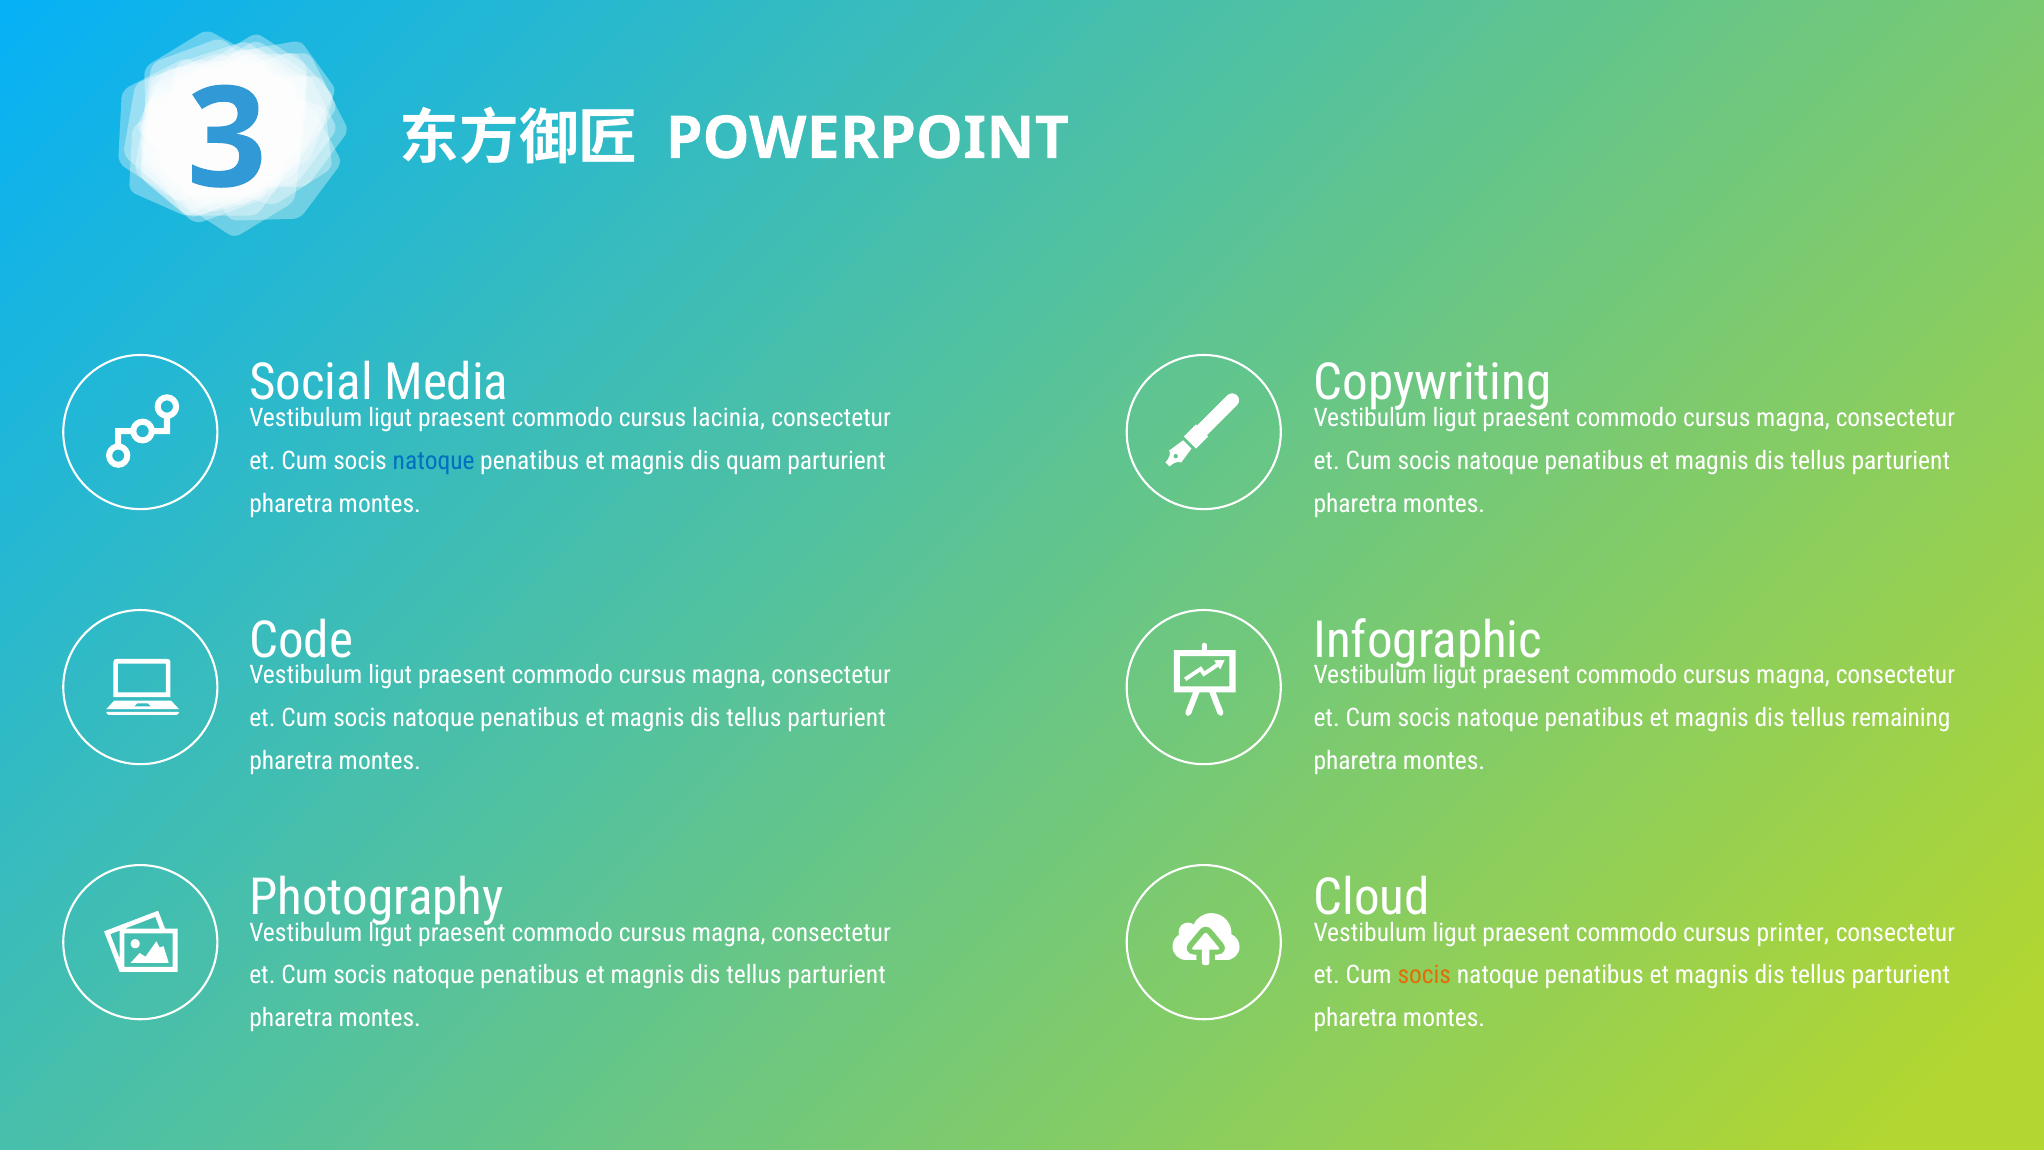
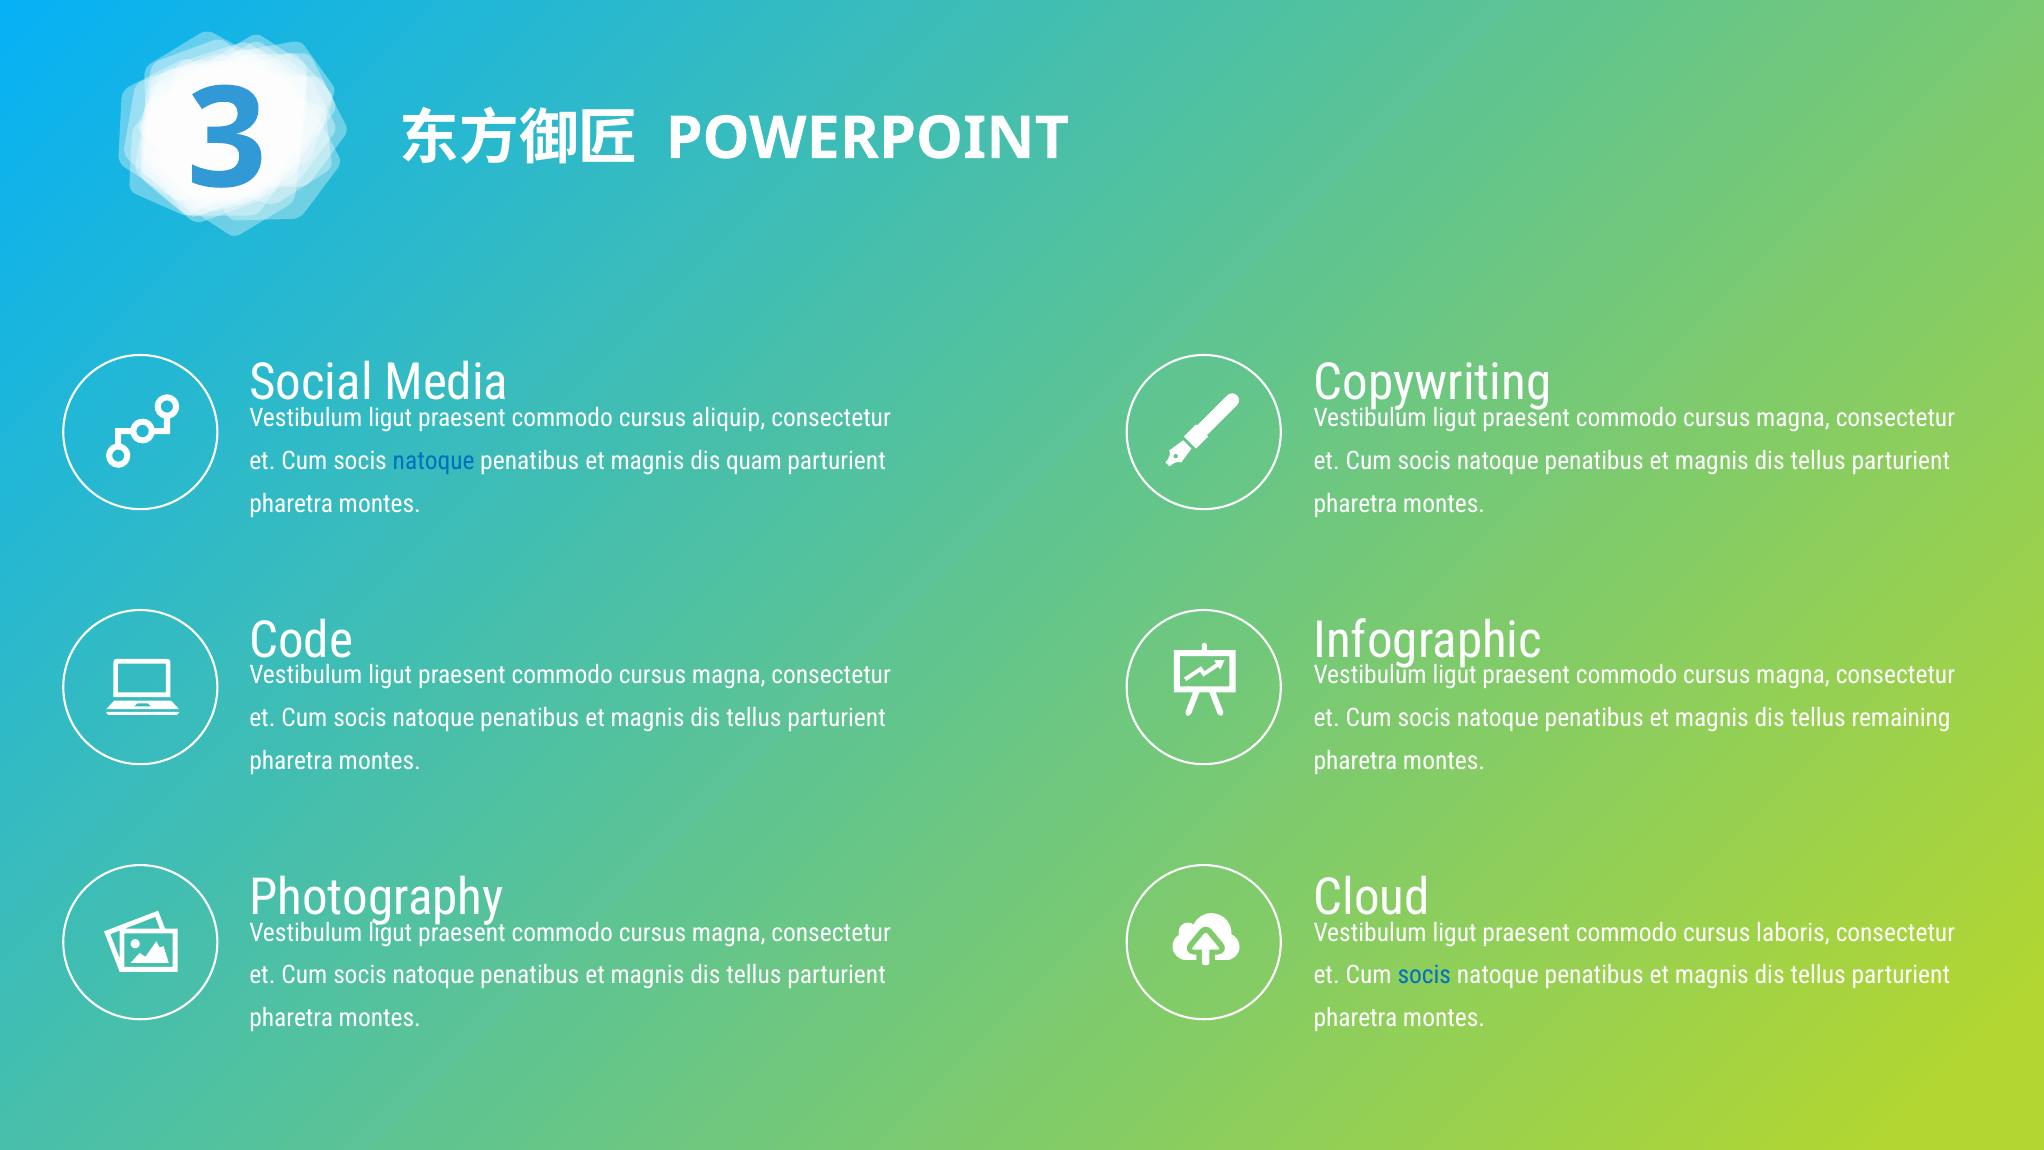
lacinia: lacinia -> aliquip
printer: printer -> laboris
socis at (1424, 975) colour: orange -> blue
